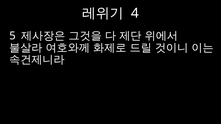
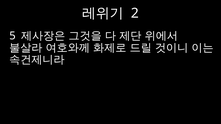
4: 4 -> 2
